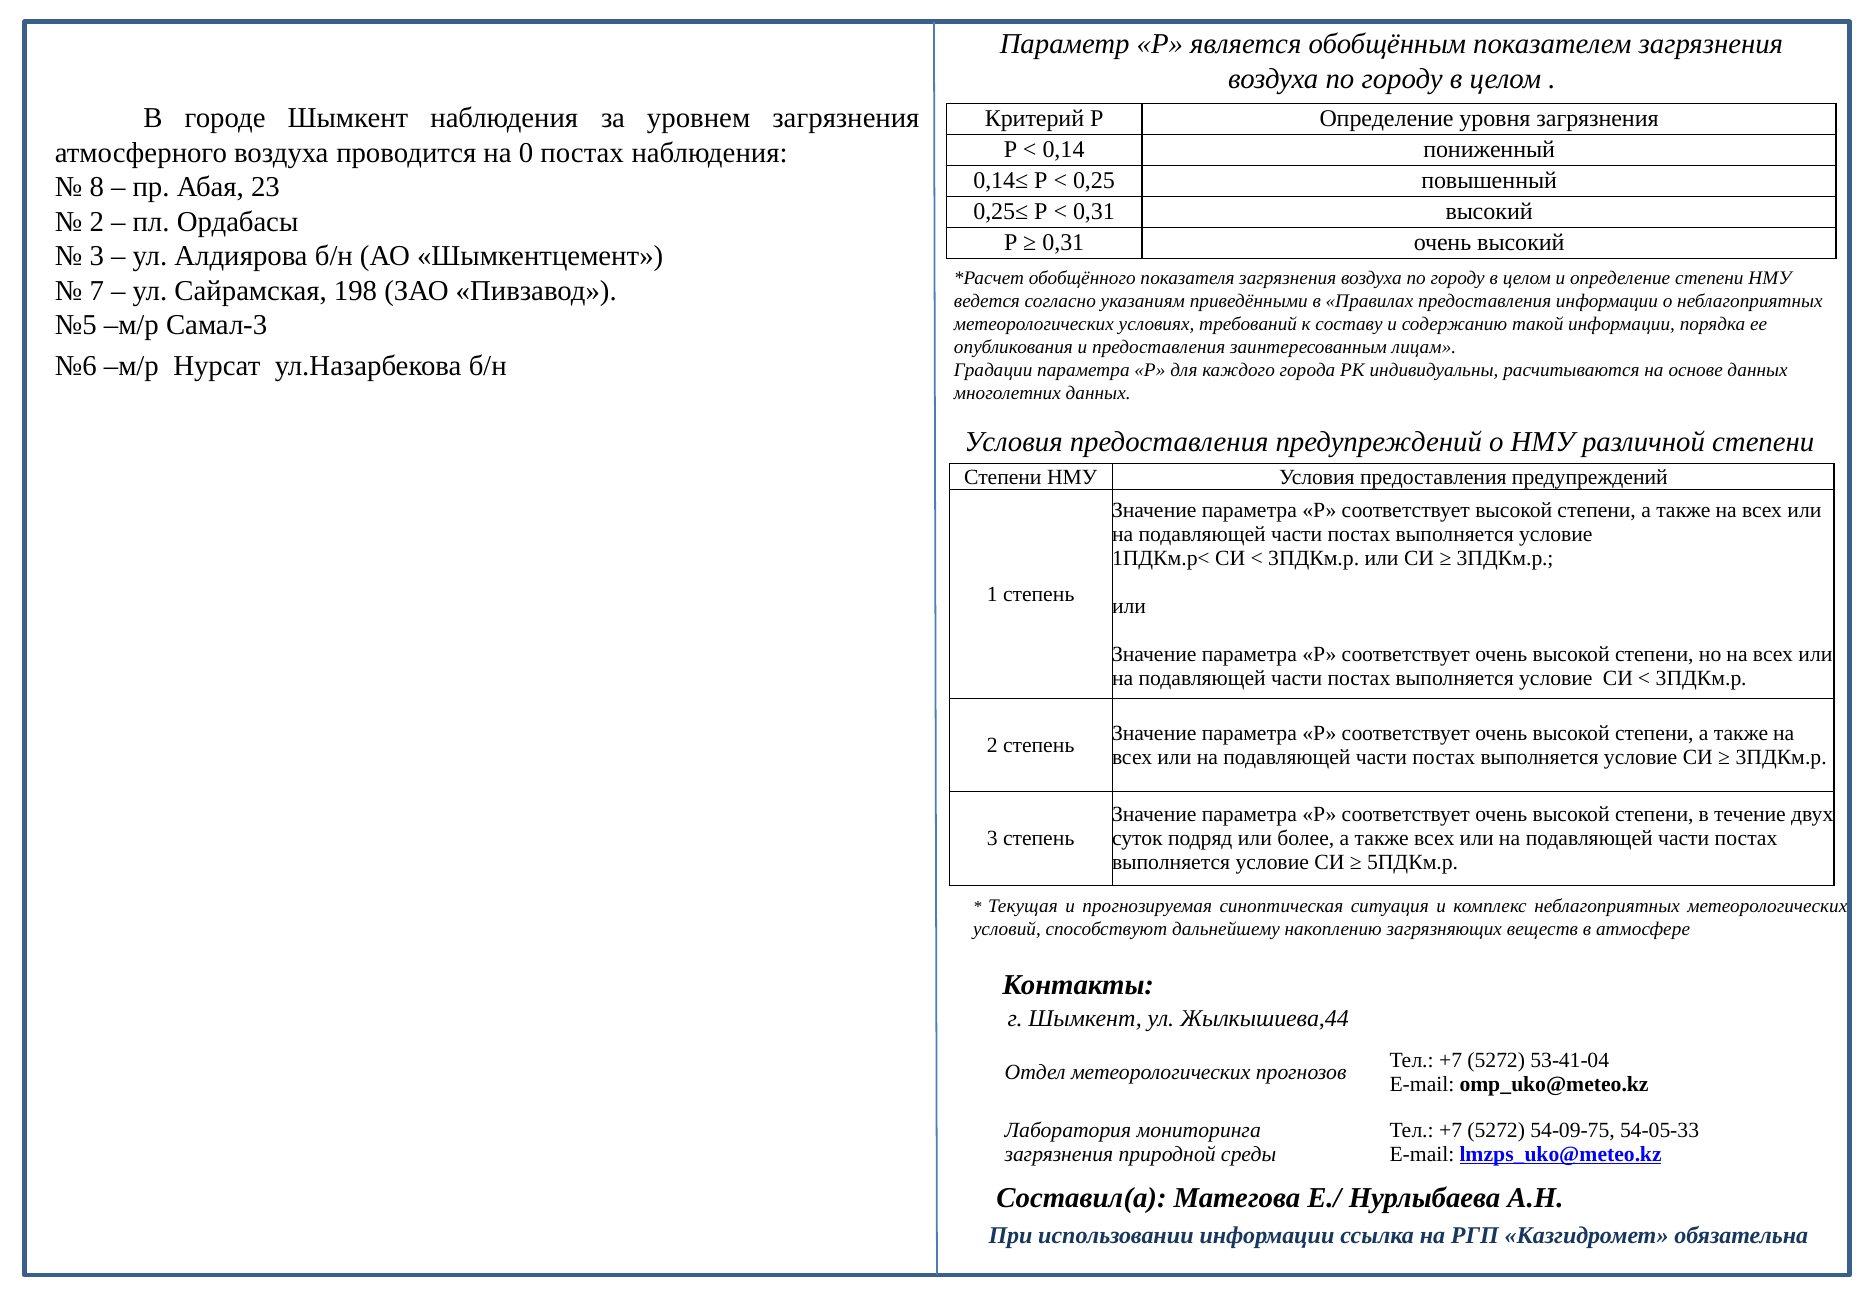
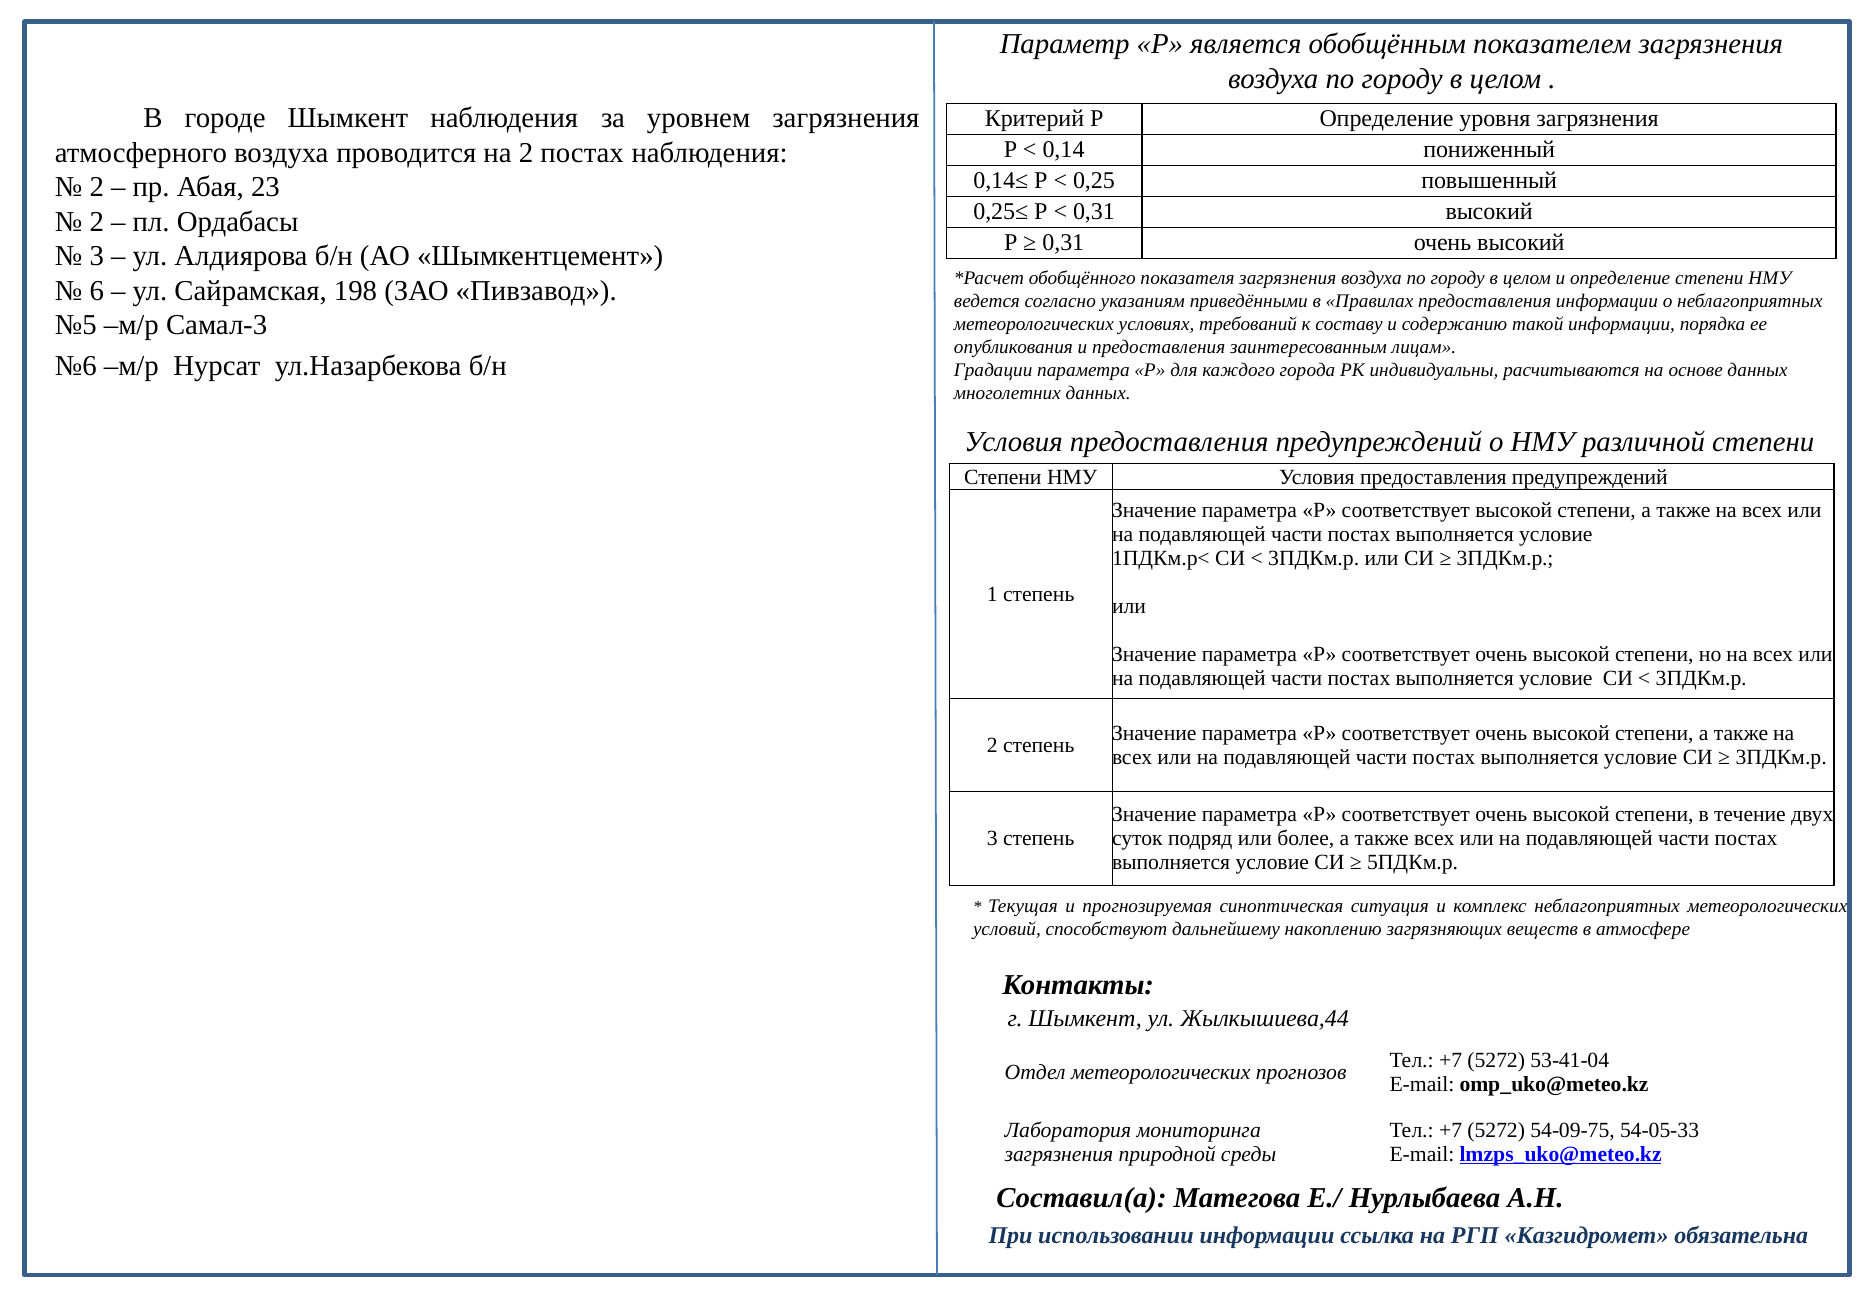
на 0: 0 -> 2
8 at (97, 187): 8 -> 2
7: 7 -> 6
